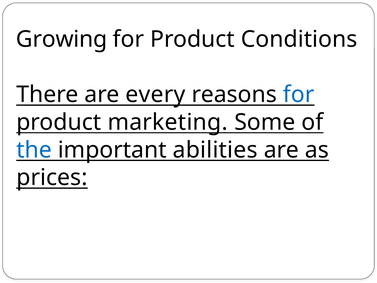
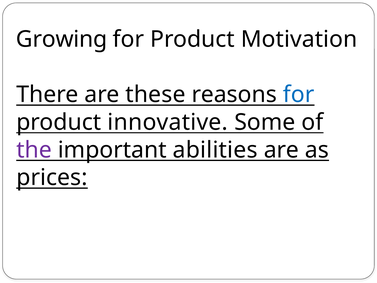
Conditions: Conditions -> Motivation
every: every -> these
marketing: marketing -> innovative
the colour: blue -> purple
